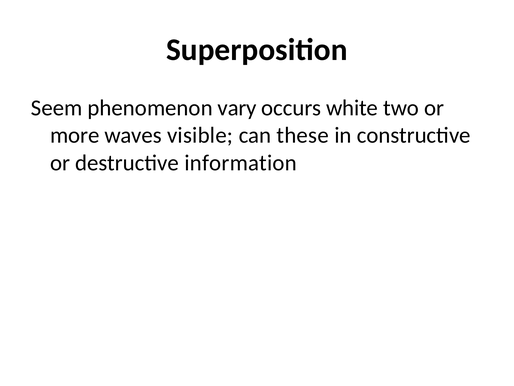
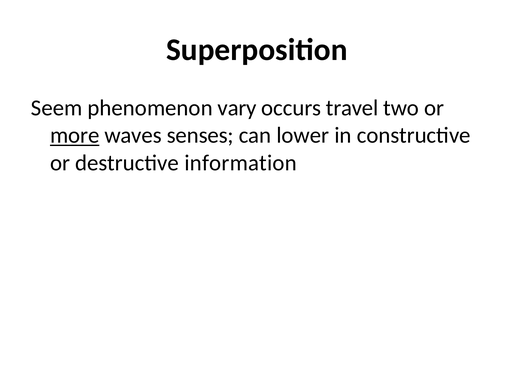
white: white -> travel
more underline: none -> present
visible: visible -> senses
these: these -> lower
